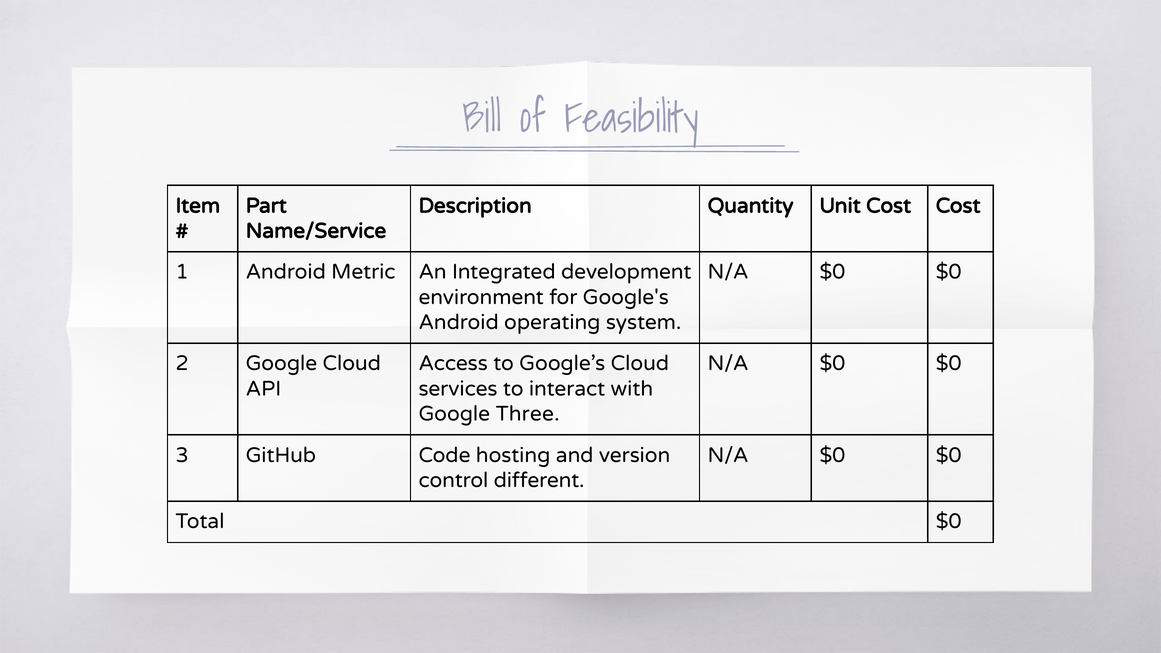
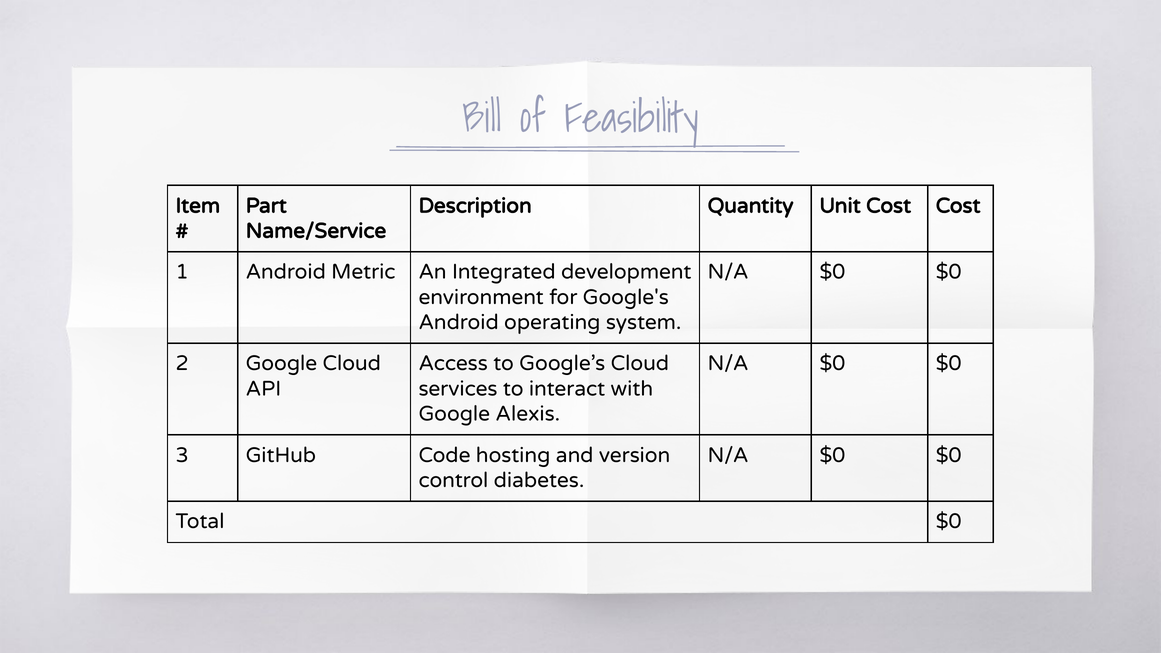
Three: Three -> Alexis
different: different -> diabetes
